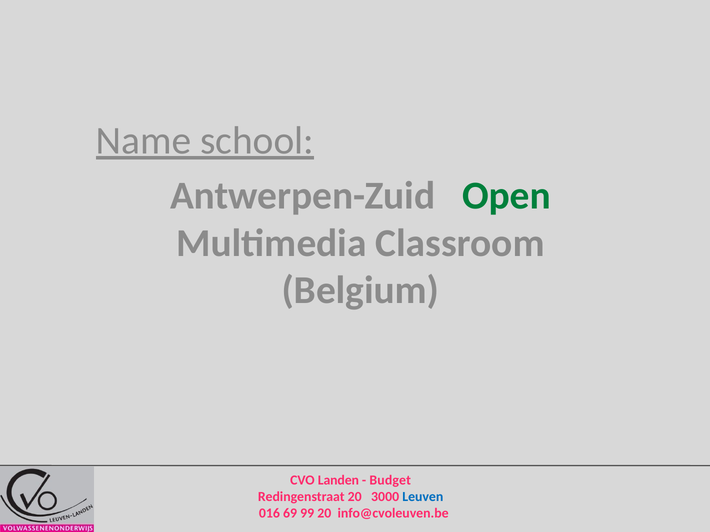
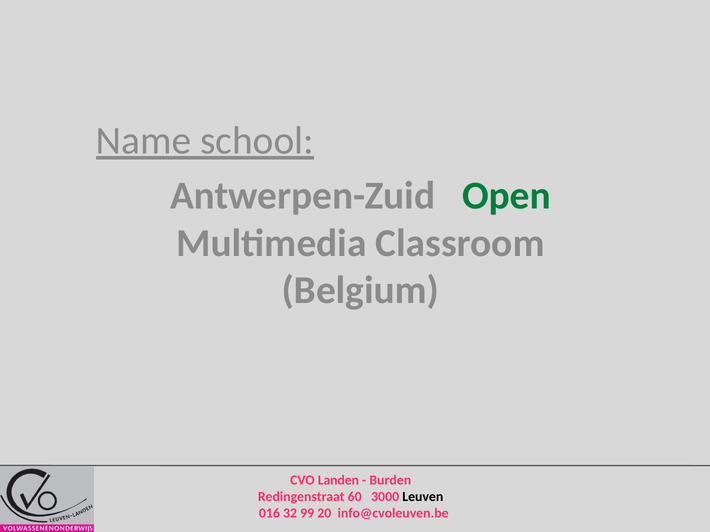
Budget: Budget -> Burden
Redingenstraat 20: 20 -> 60
Leuven colour: blue -> black
69: 69 -> 32
